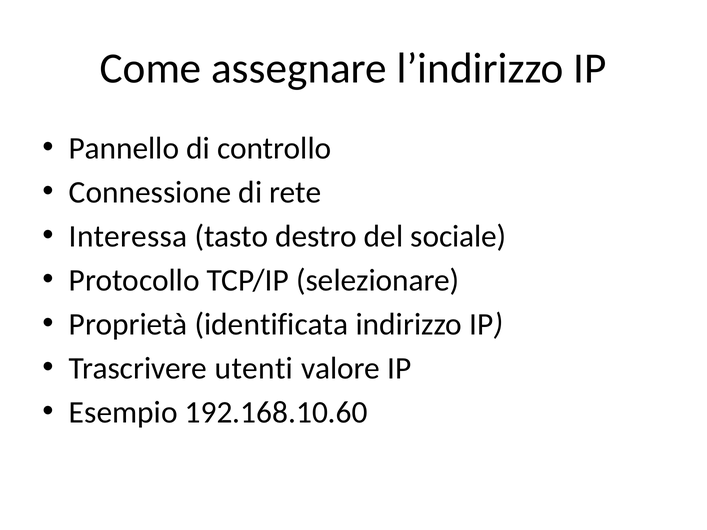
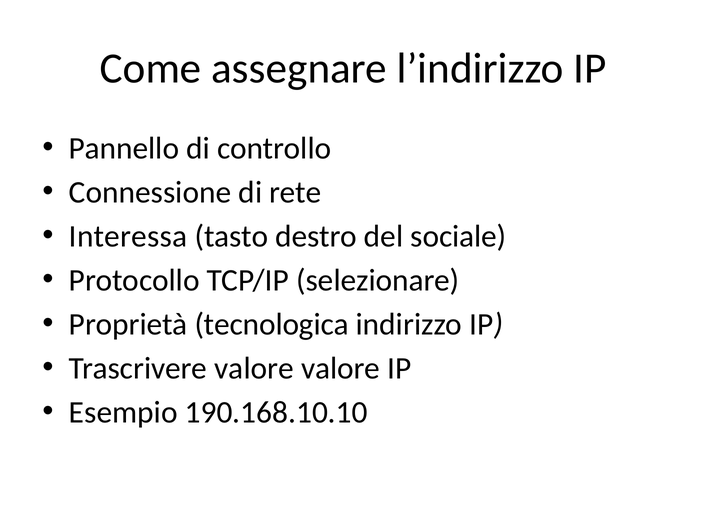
identificata: identificata -> tecnologica
Trascrivere utenti: utenti -> valore
192.168.10.60: 192.168.10.60 -> 190.168.10.10
